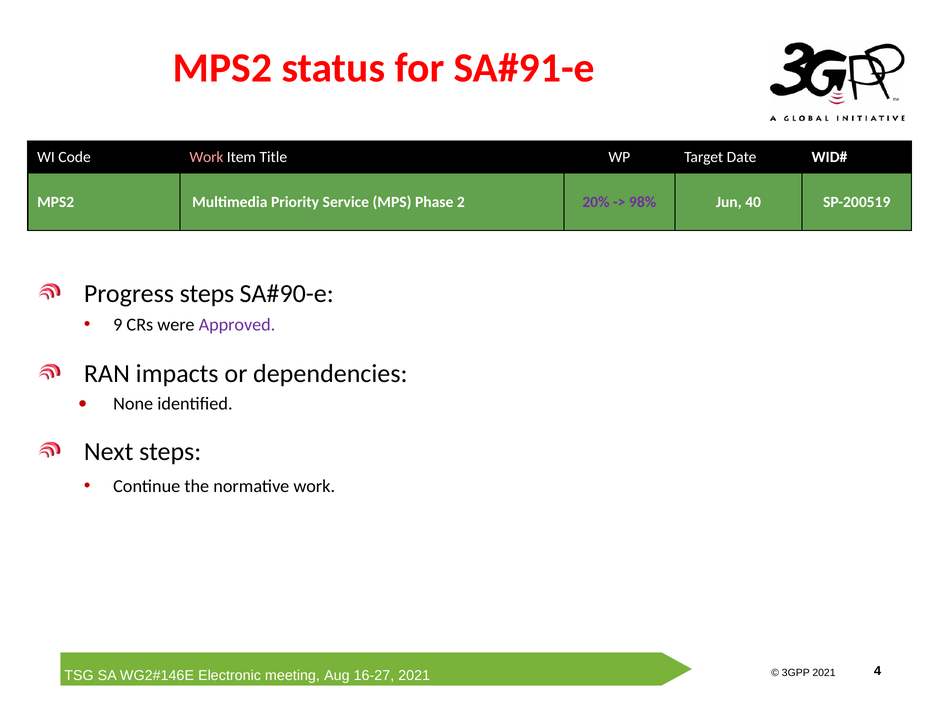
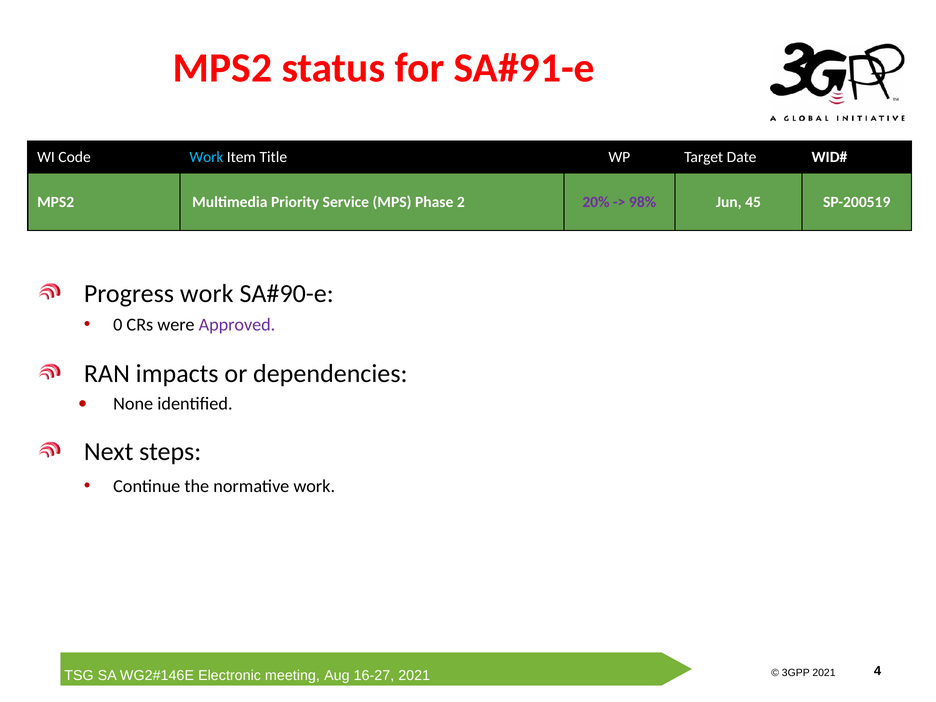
Work at (206, 157) colour: pink -> light blue
40: 40 -> 45
Progress steps: steps -> work
9: 9 -> 0
